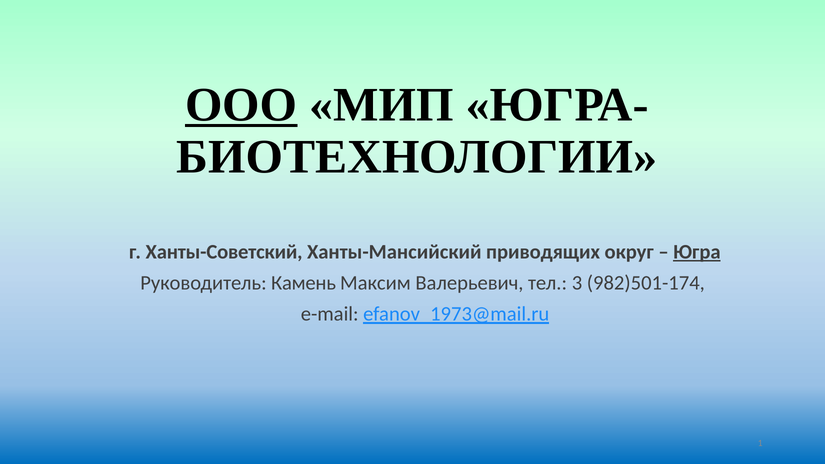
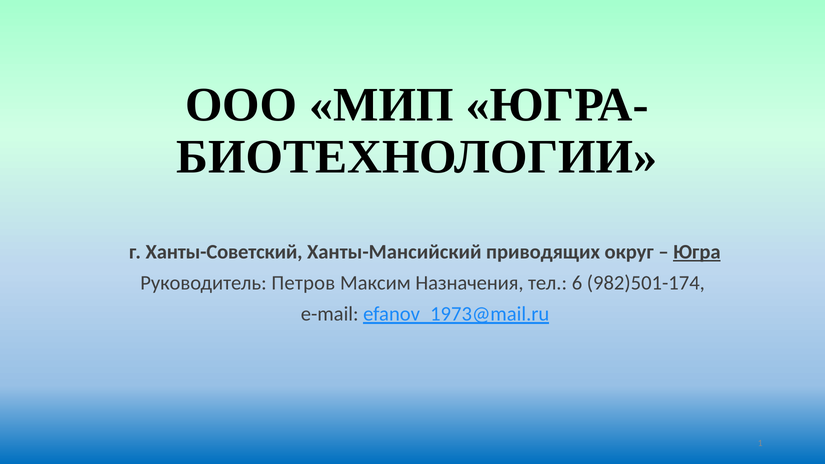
ООО underline: present -> none
Камень: Камень -> Петров
Валерьевич: Валерьевич -> Назначения
3: 3 -> 6
